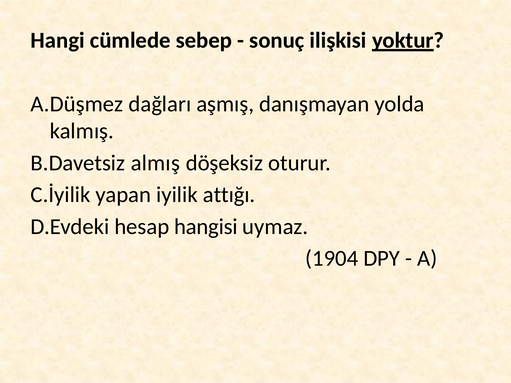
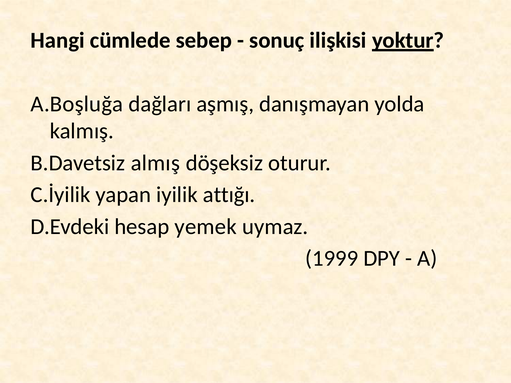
A.Düşmez: A.Düşmez -> A.Boşluğa
hangisi: hangisi -> yemek
1904: 1904 -> 1999
